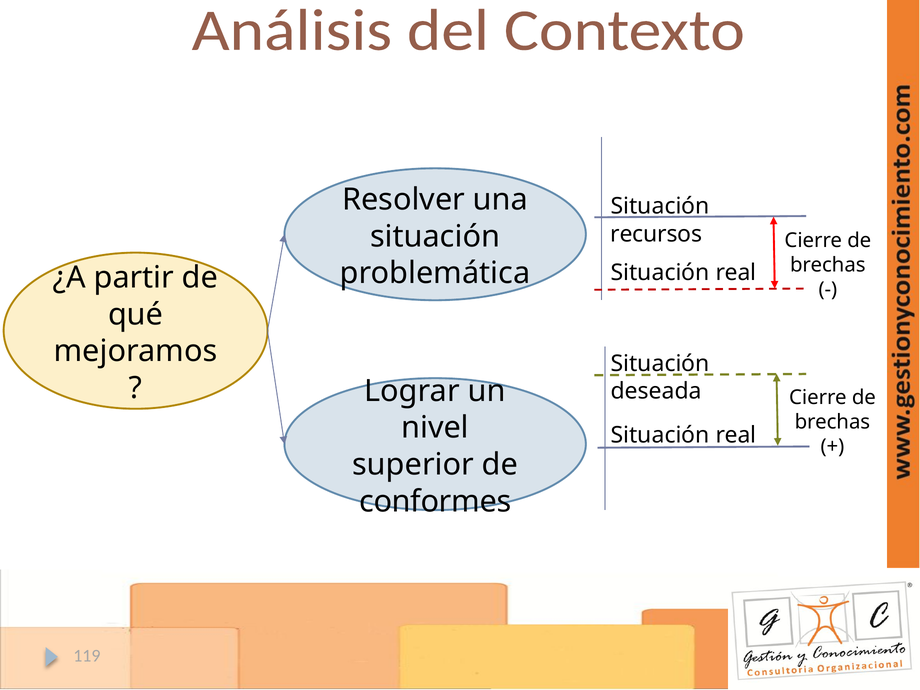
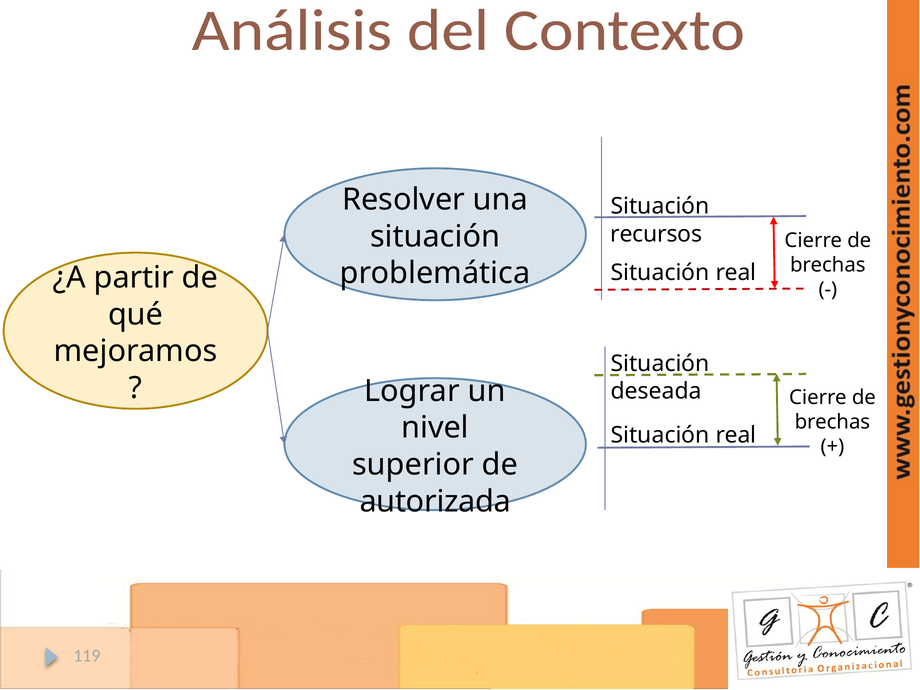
conformes: conformes -> autorizada
